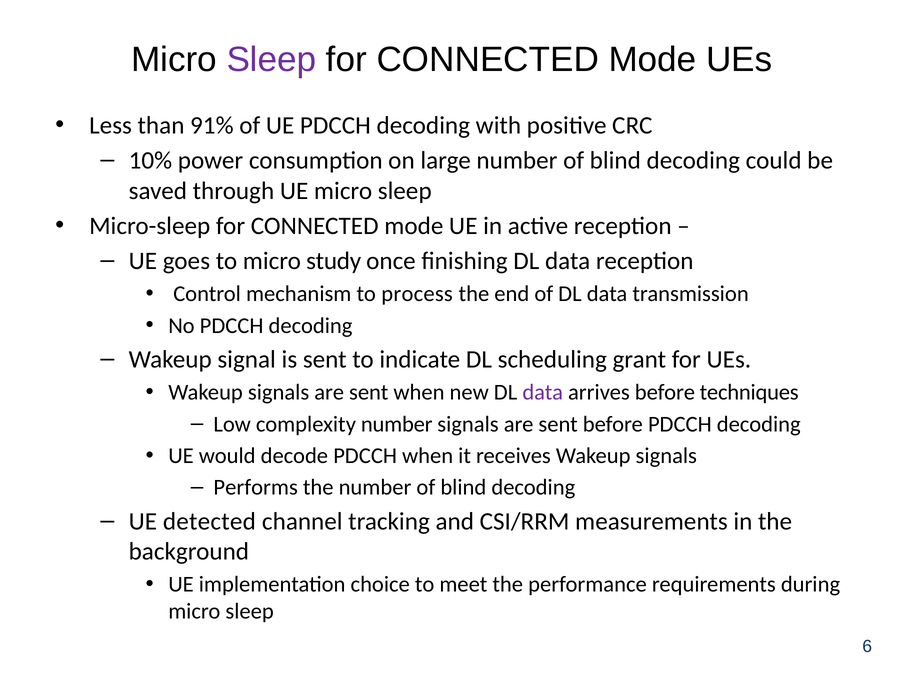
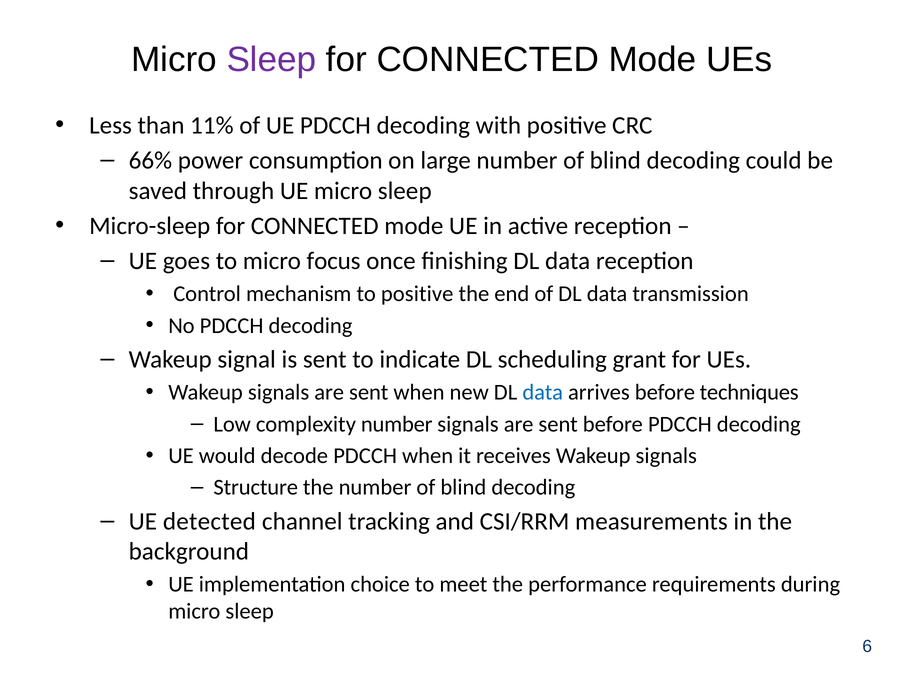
91%: 91% -> 11%
10%: 10% -> 66%
study: study -> focus
to process: process -> positive
data at (543, 392) colour: purple -> blue
Performs: Performs -> Structure
